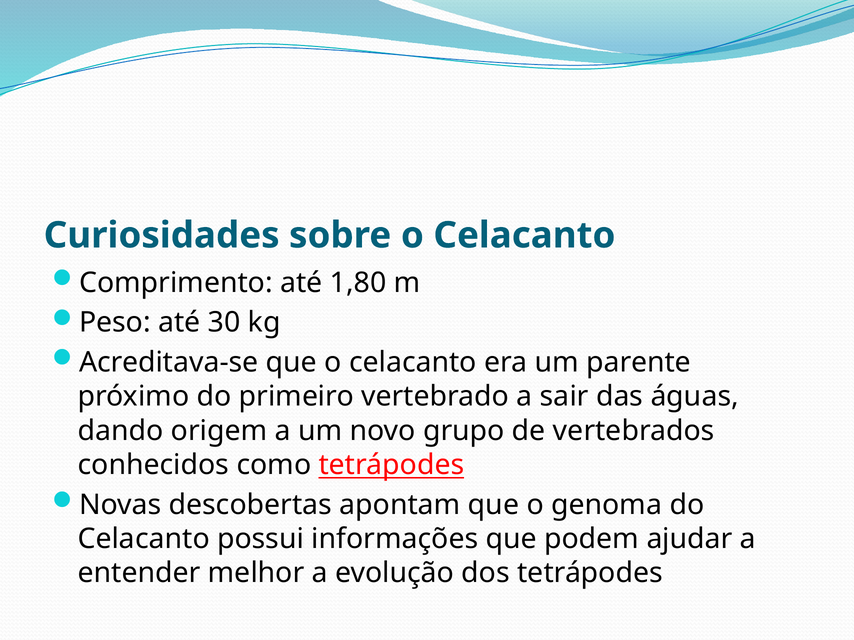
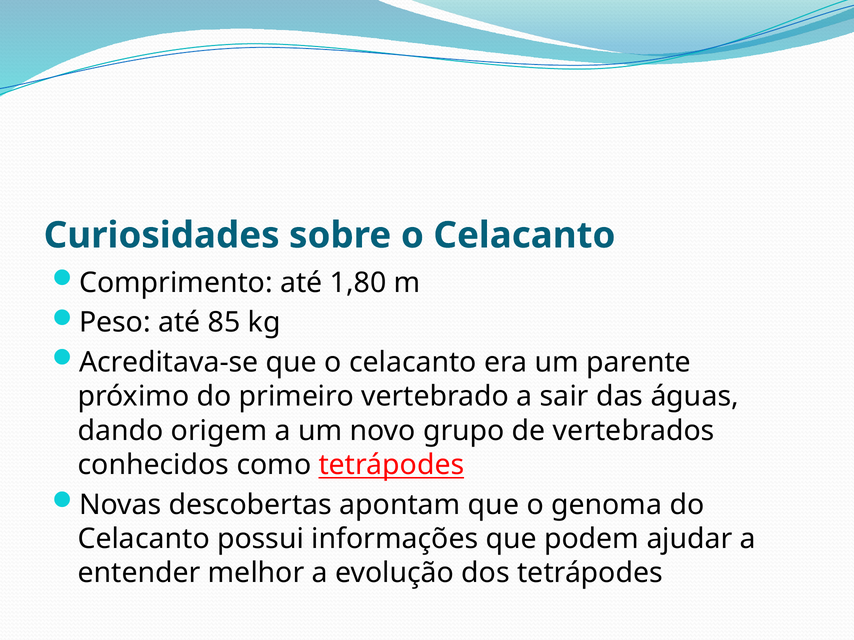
30: 30 -> 85
